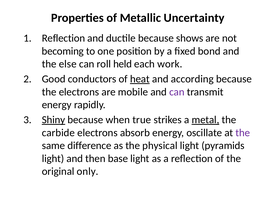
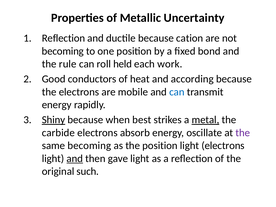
shows: shows -> cation
else: else -> rule
heat underline: present -> none
can at (177, 92) colour: purple -> blue
true: true -> best
same difference: difference -> becoming
the physical: physical -> position
light pyramids: pyramids -> electrons
and at (75, 158) underline: none -> present
base: base -> gave
only: only -> such
